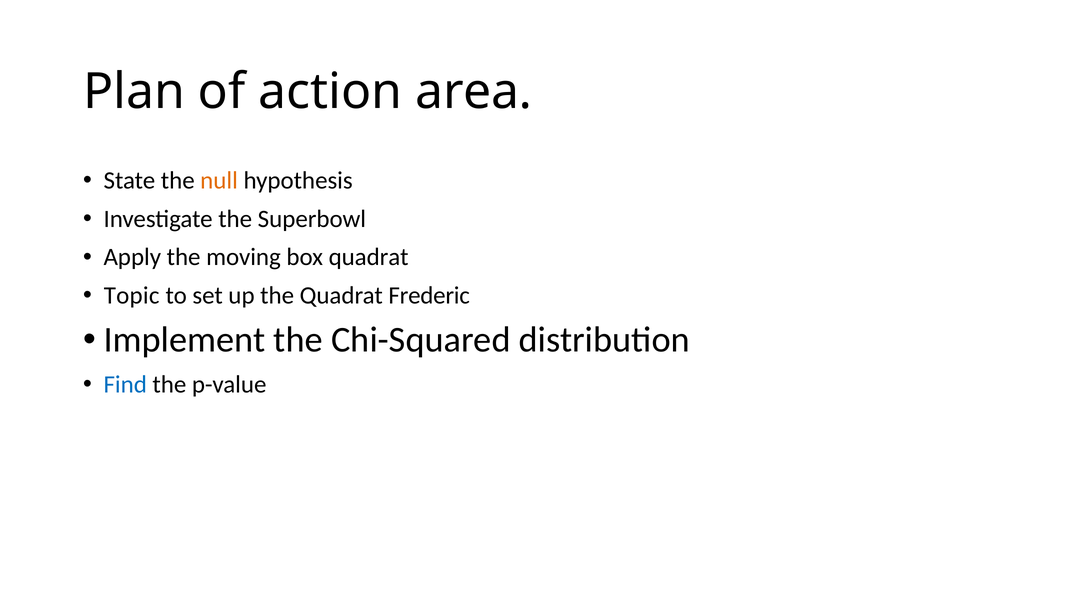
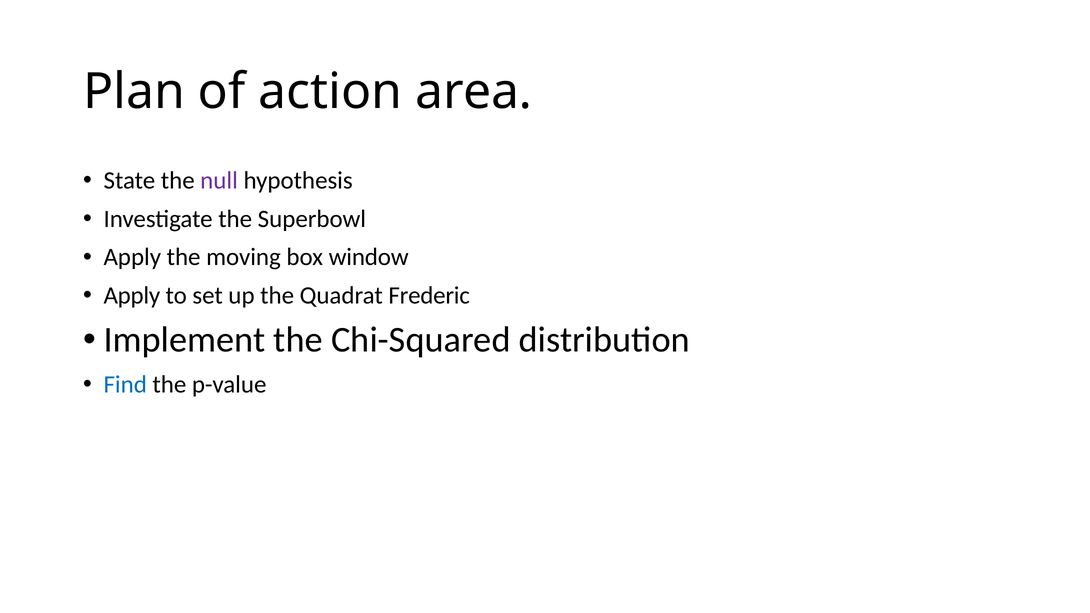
null colour: orange -> purple
box quadrat: quadrat -> window
Topic at (132, 296): Topic -> Apply
